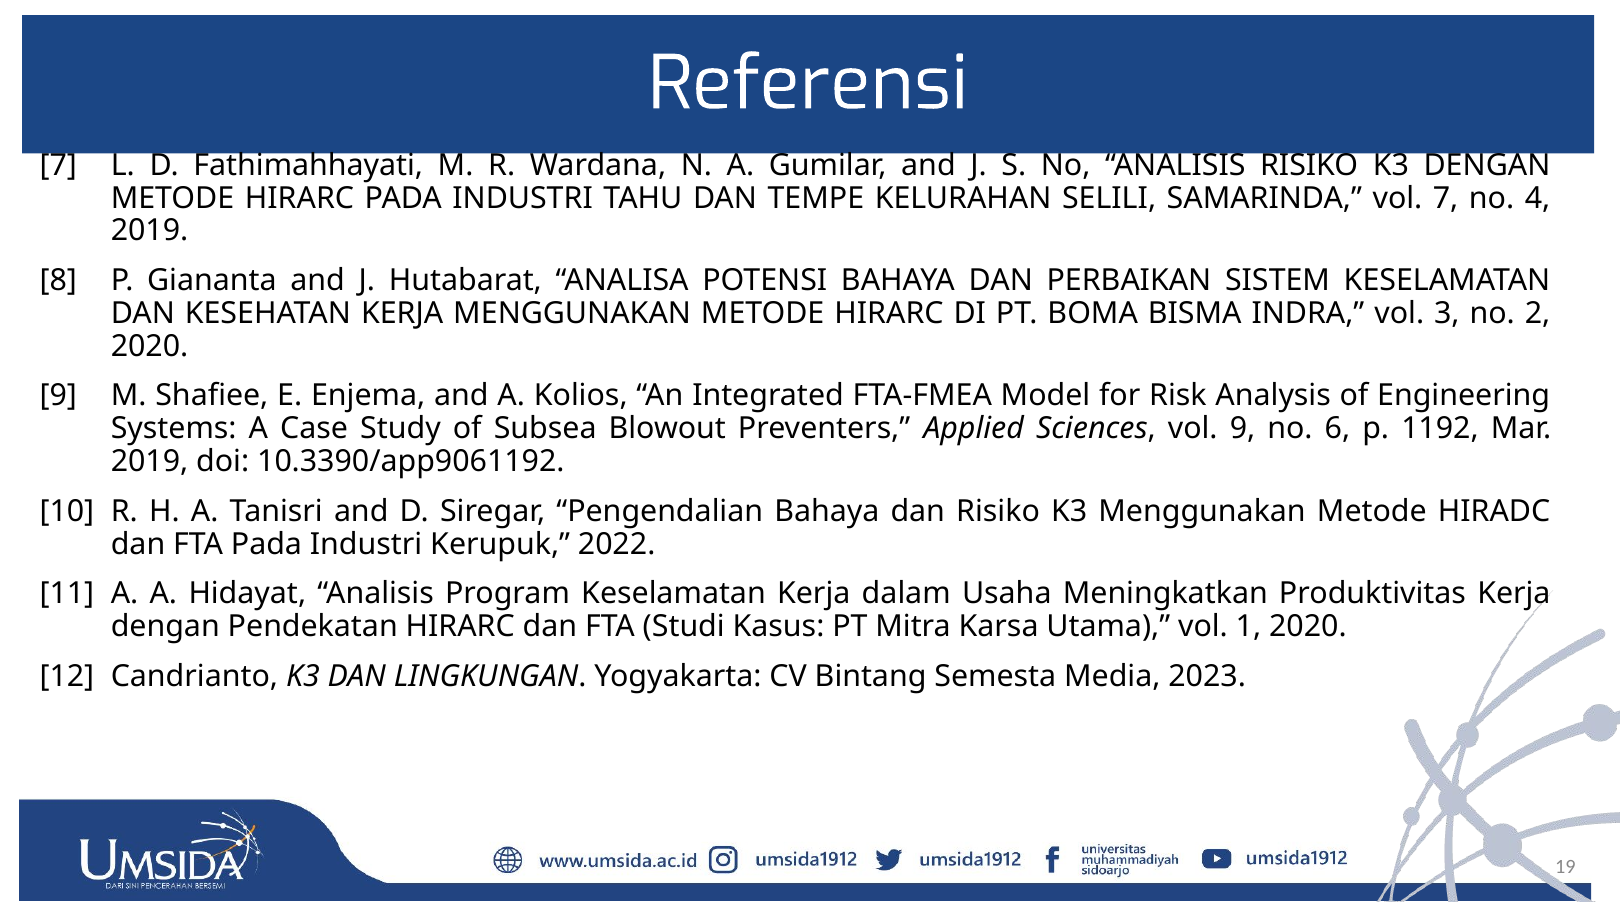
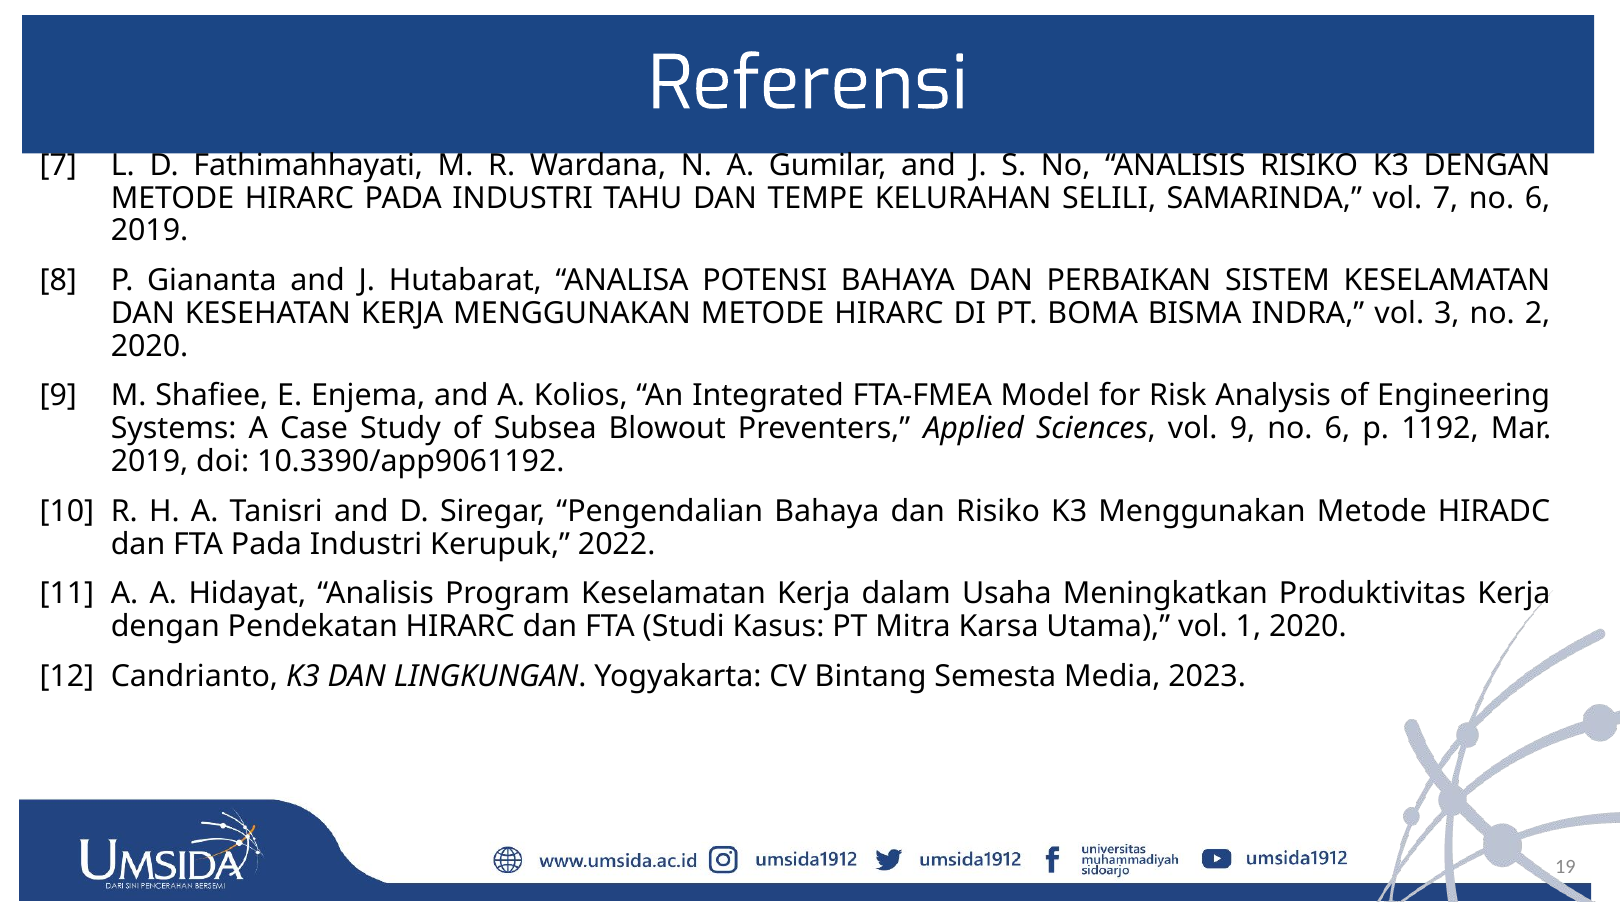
7 no 4: 4 -> 6
